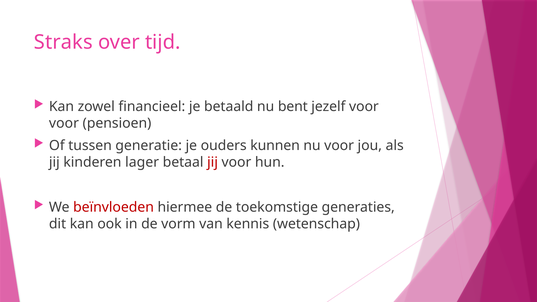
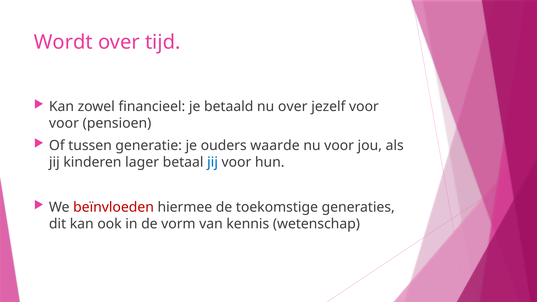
Straks: Straks -> Wordt
nu bent: bent -> over
kunnen: kunnen -> waarde
jij at (213, 162) colour: red -> blue
